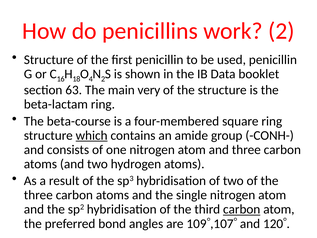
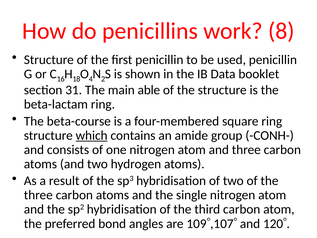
work 2: 2 -> 8
63: 63 -> 31
very: very -> able
carbon at (242, 209) underline: present -> none
